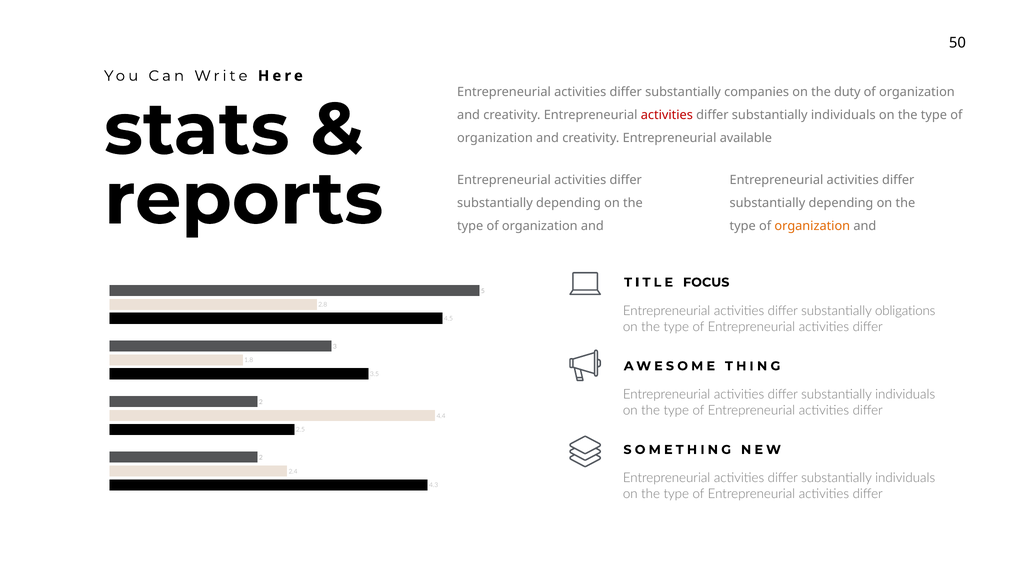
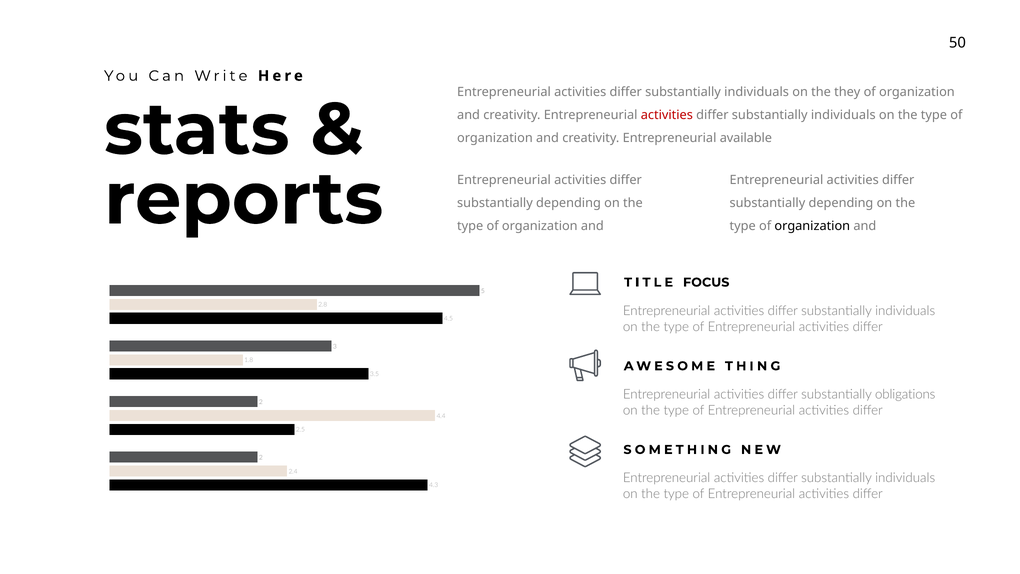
companies at (757, 92): companies -> individuals
duty: duty -> they
organization at (812, 226) colour: orange -> black
obligations at (905, 311): obligations -> individuals
individuals at (905, 394): individuals -> obligations
